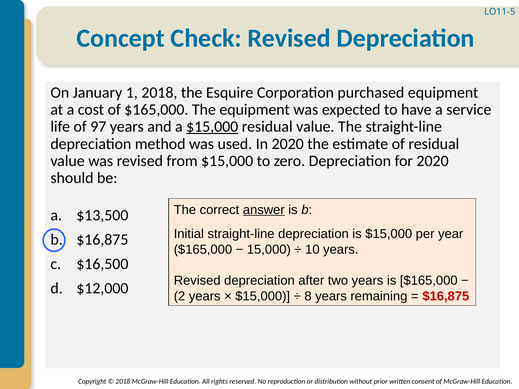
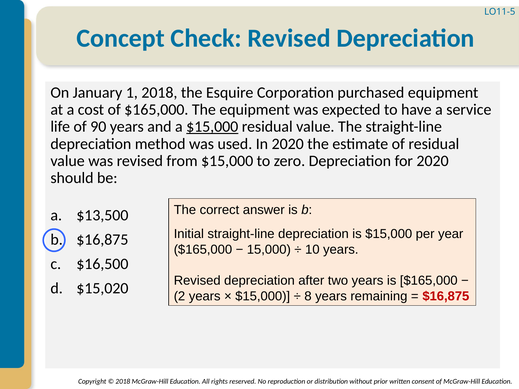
97: 97 -> 90
answer underline: present -> none
$12,000: $12,000 -> $15,020
